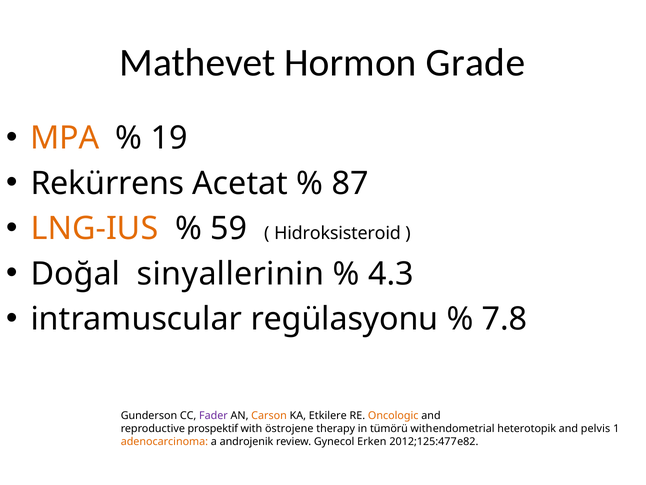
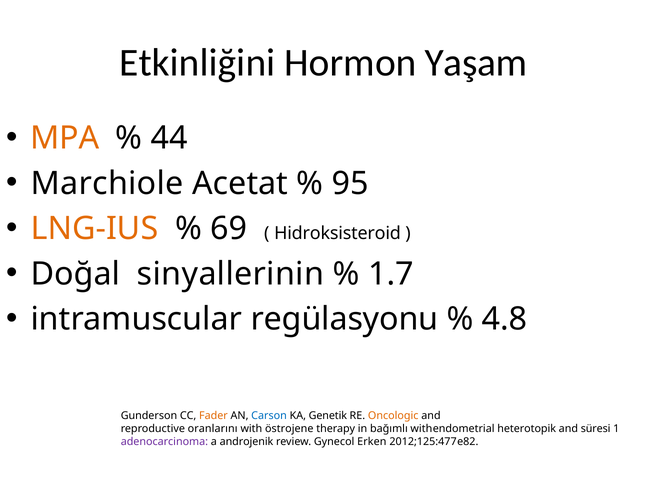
Mathevet: Mathevet -> Etkinliğini
Grade: Grade -> Yaşam
19: 19 -> 44
Rekürrens: Rekürrens -> Marchiole
87: 87 -> 95
59: 59 -> 69
4.3: 4.3 -> 1.7
7.8: 7.8 -> 4.8
Fader colour: purple -> orange
Carson colour: orange -> blue
Etkilere: Etkilere -> Genetik
prospektif: prospektif -> oranlarını
tümörü: tümörü -> bağımlı
pelvis: pelvis -> süresi
adenocarcinoma colour: orange -> purple
